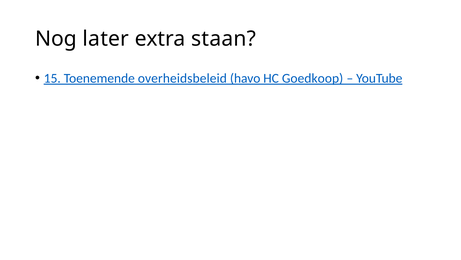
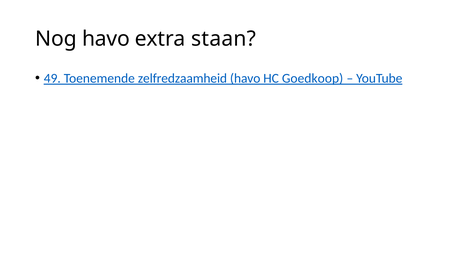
Nog later: later -> havo
15: 15 -> 49
overheidsbeleid: overheidsbeleid -> zelfredzaamheid
